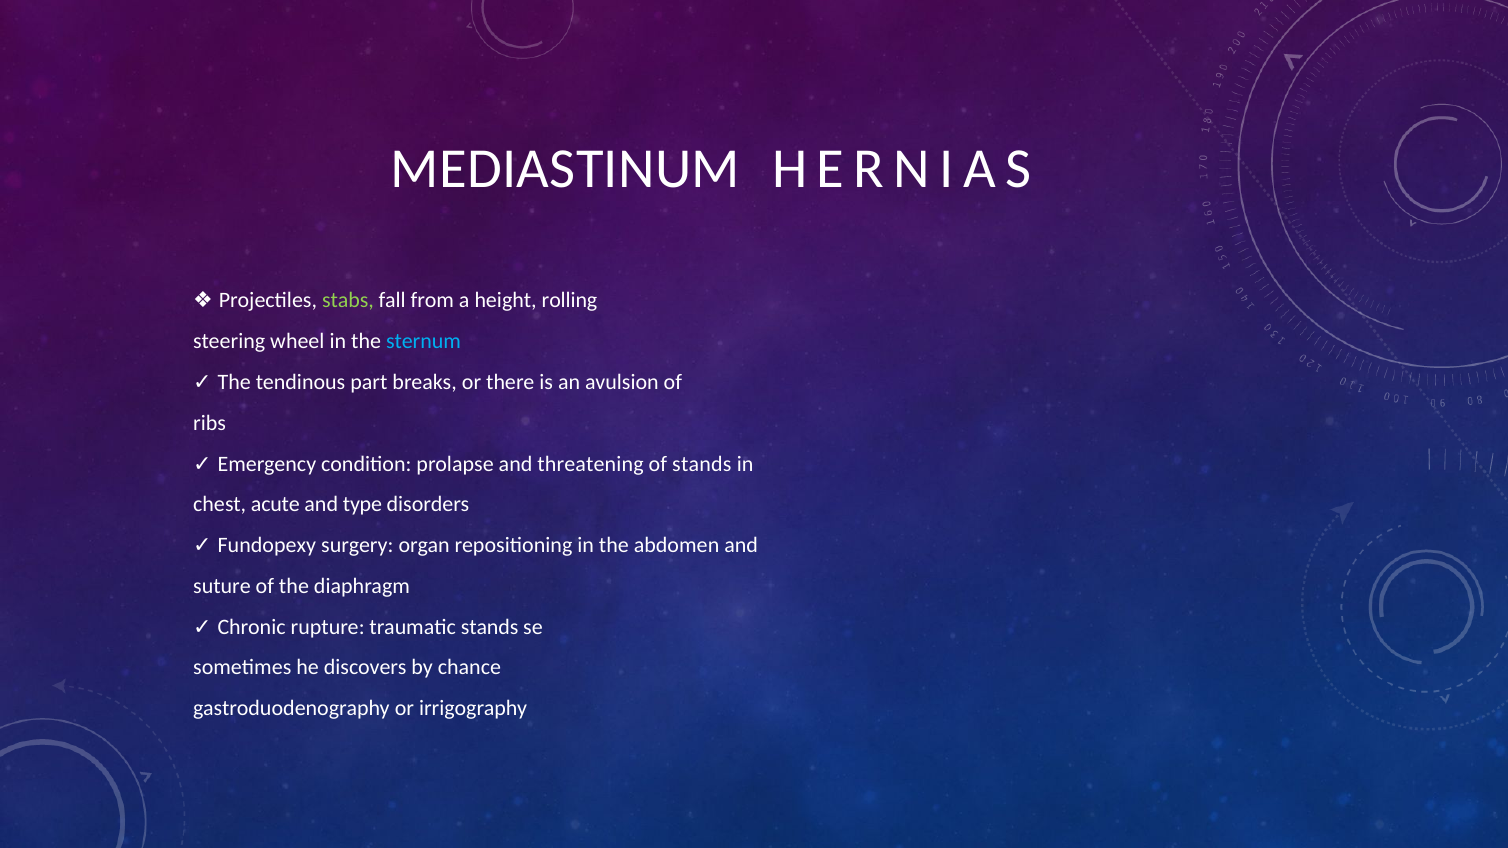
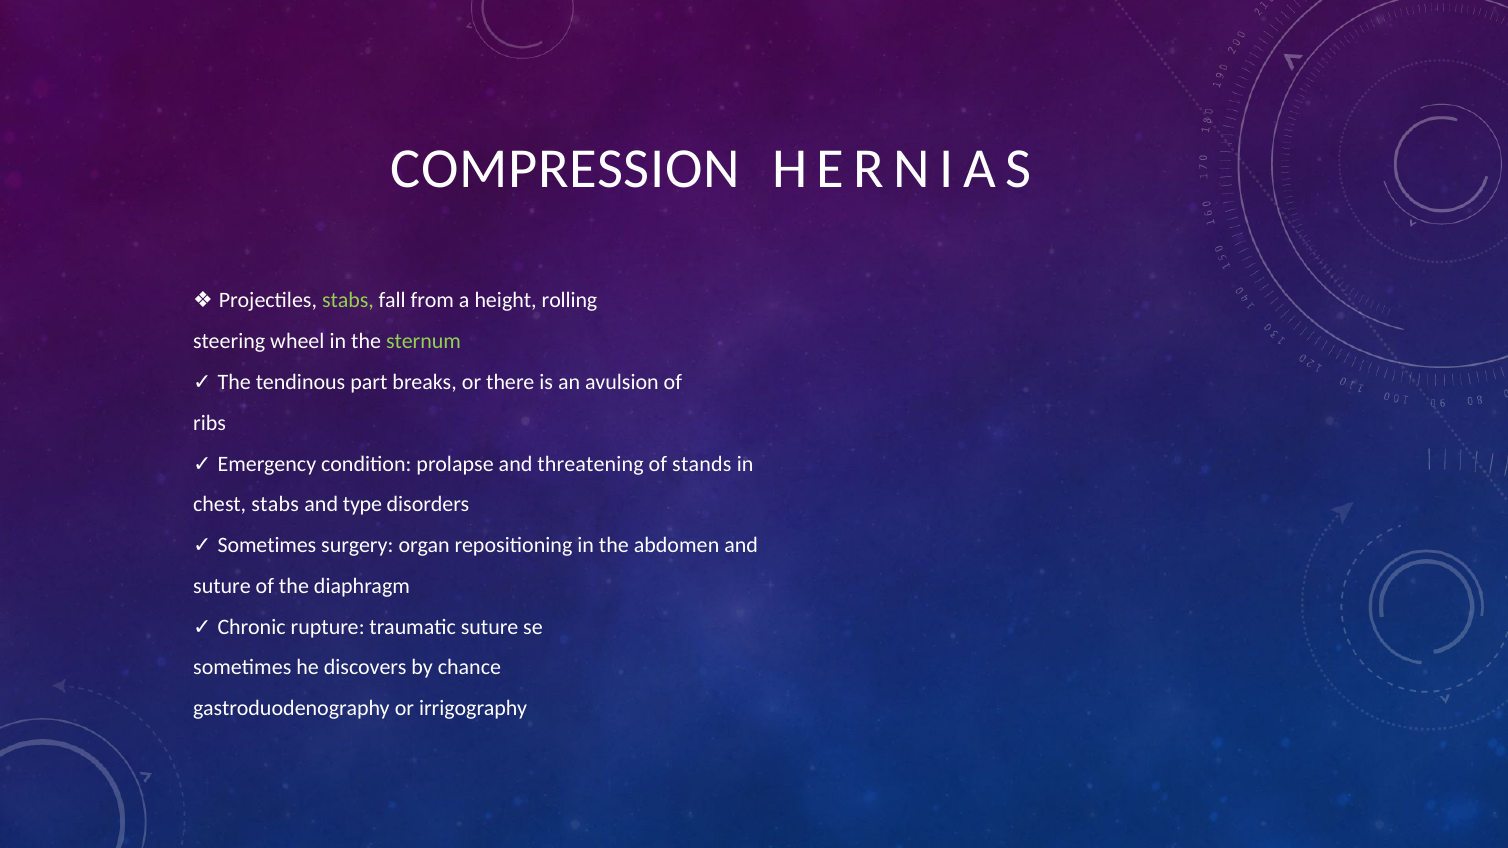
MEDIASTINUM: MEDIASTINUM -> COMPRESSION
sternum colour: light blue -> light green
chest acute: acute -> stabs
Fundopexy at (267, 546): Fundopexy -> Sometimes
traumatic stands: stands -> suture
